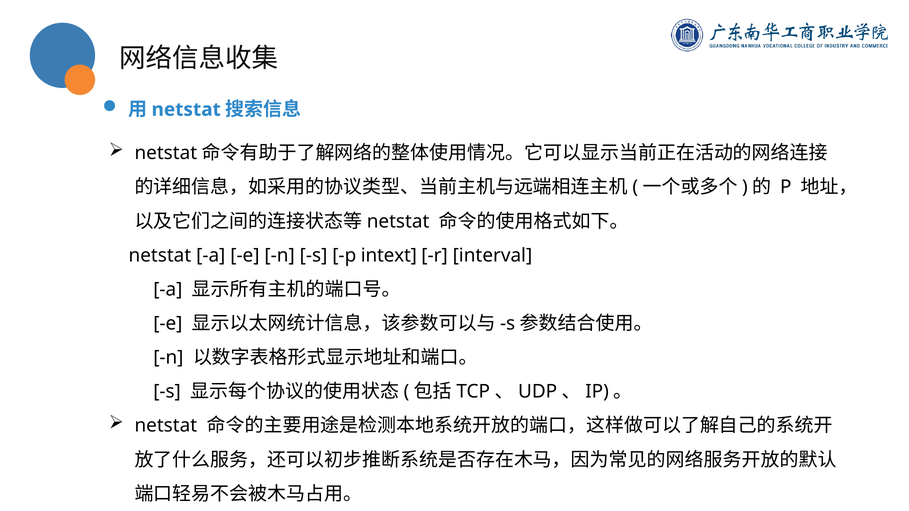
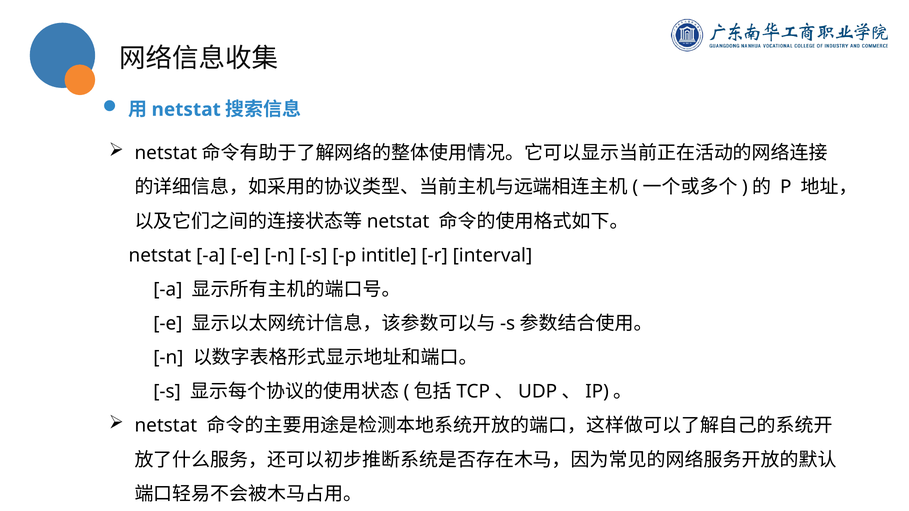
intext: intext -> intitle
